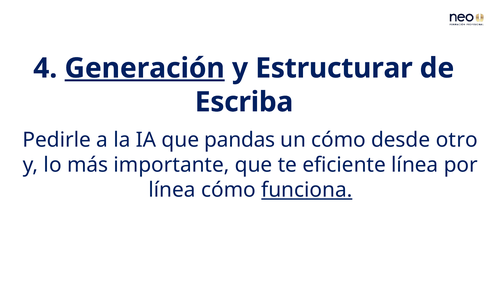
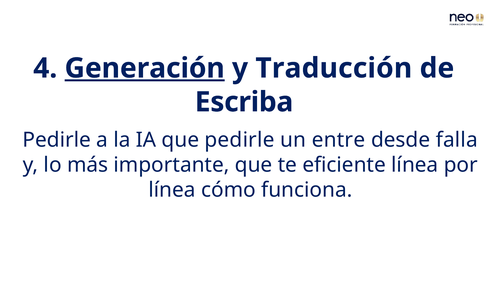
Estructurar: Estructurar -> Traducción
que pandas: pandas -> pedirle
un cómo: cómo -> entre
otro: otro -> falla
funciona underline: present -> none
